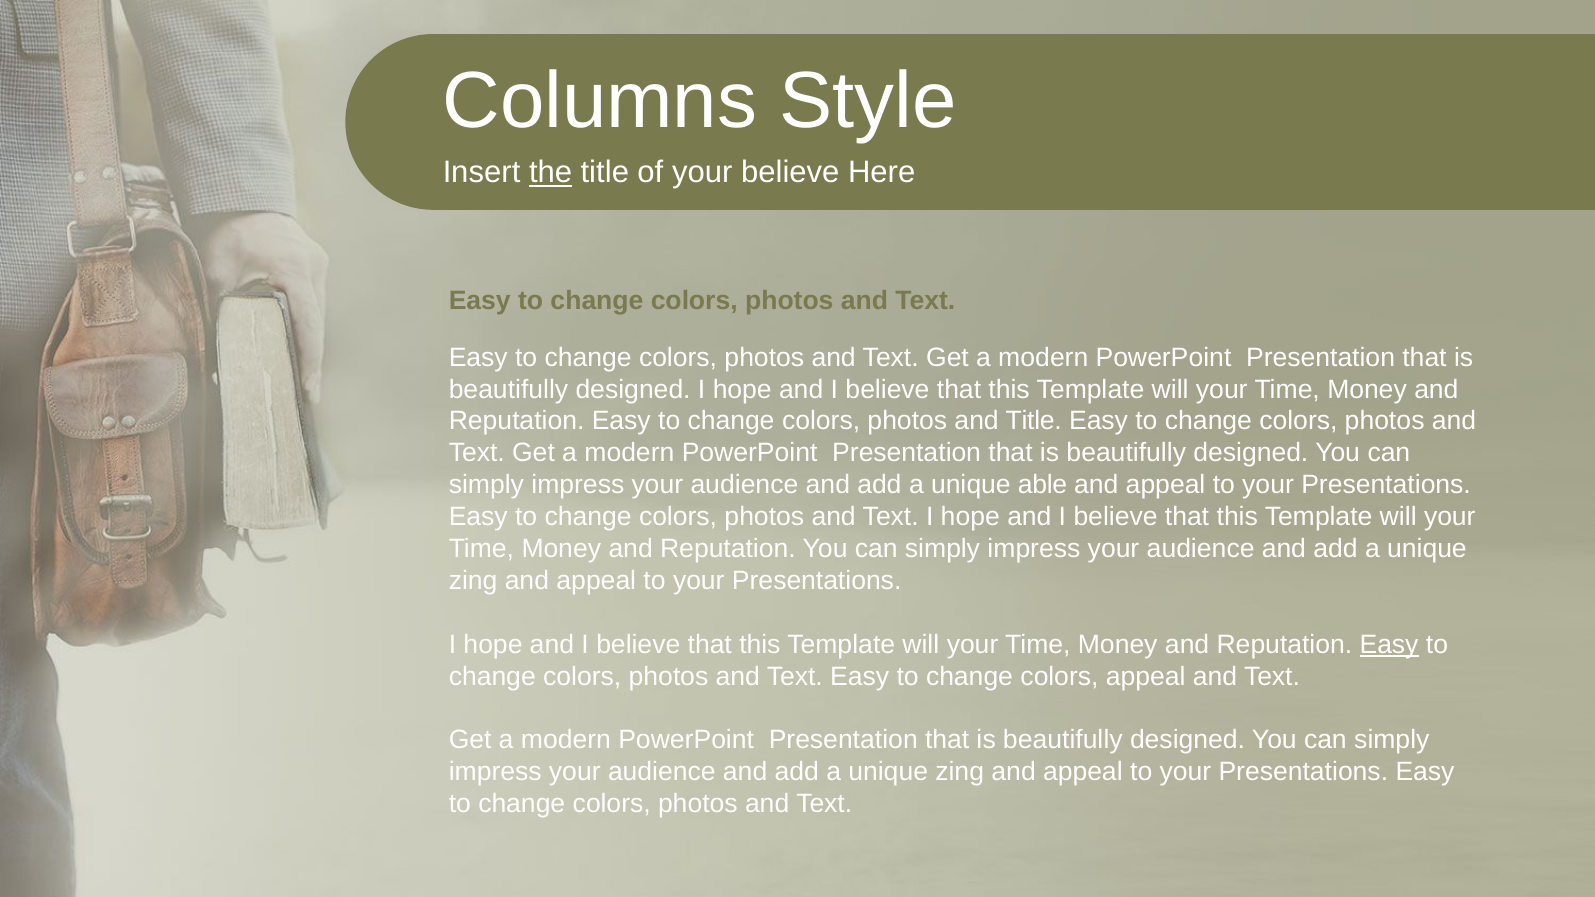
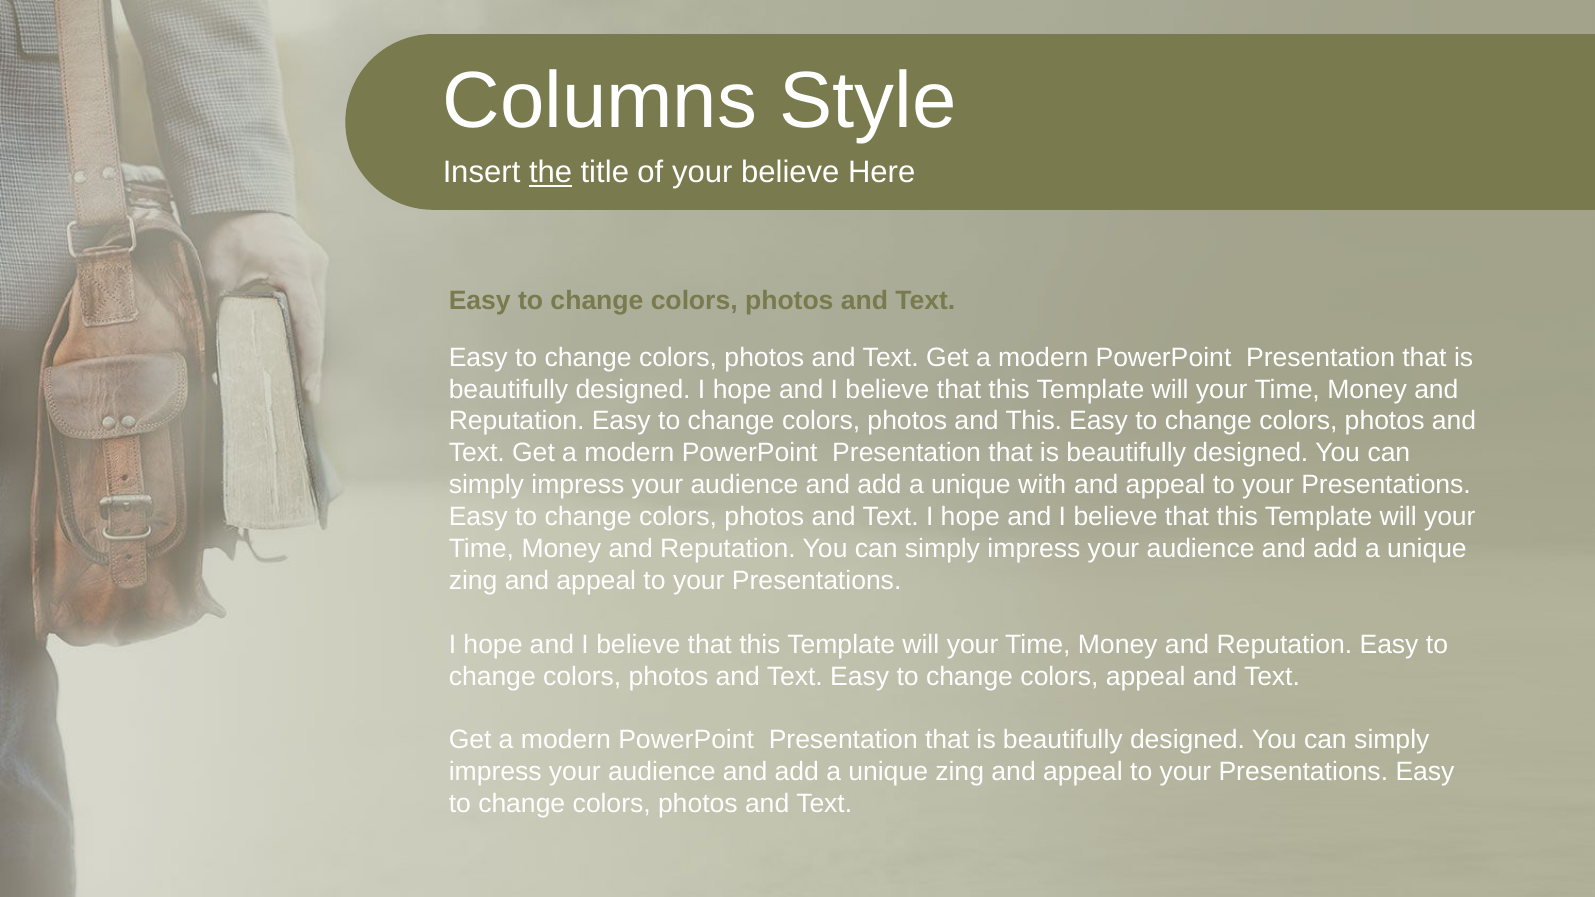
and Title: Title -> This
able: able -> with
Easy at (1389, 645) underline: present -> none
